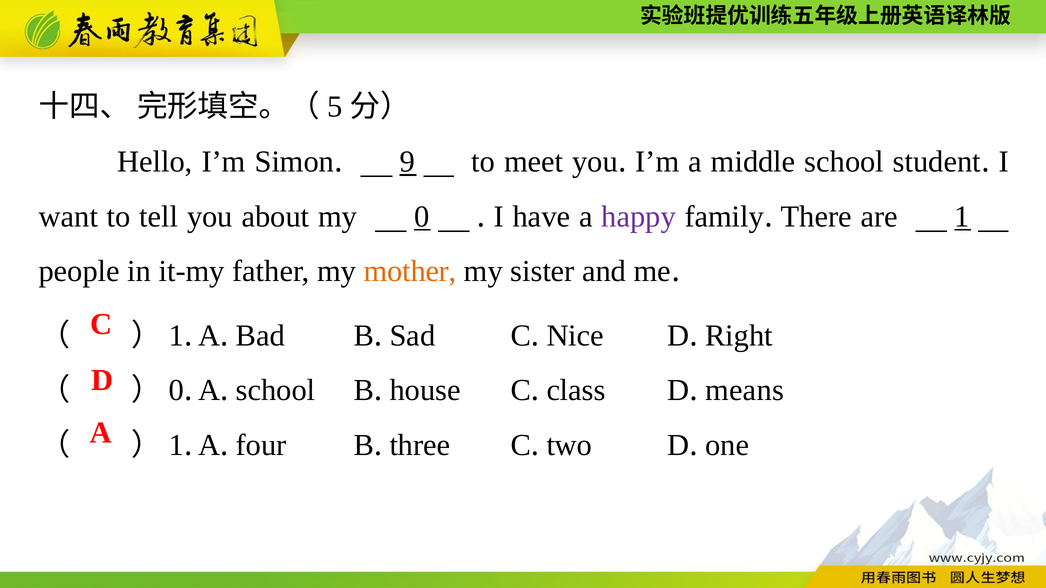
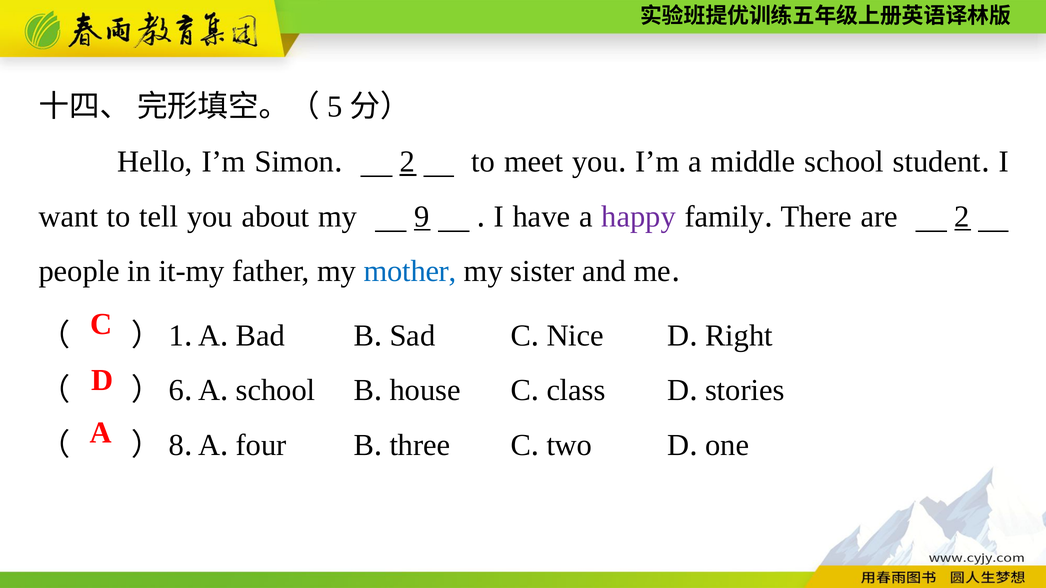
9 at (407, 162): 9 -> 2
my 0: 0 -> 9
are 1: 1 -> 2
mother colour: orange -> blue
0 at (177, 391): 0 -> 6
means: means -> stories
1 at (177, 446): 1 -> 8
